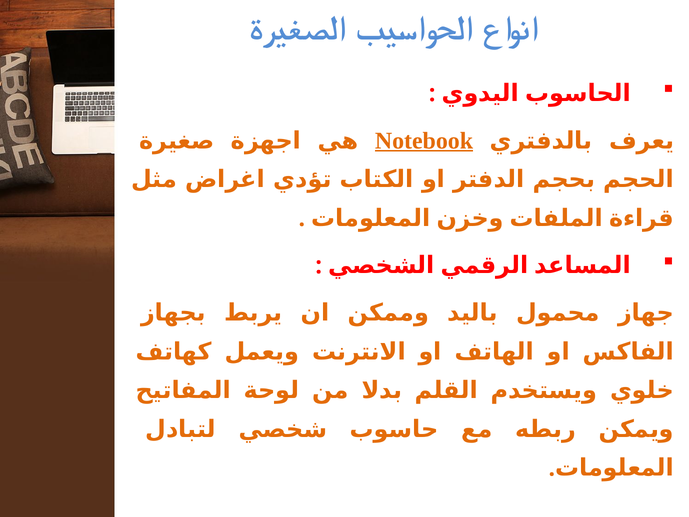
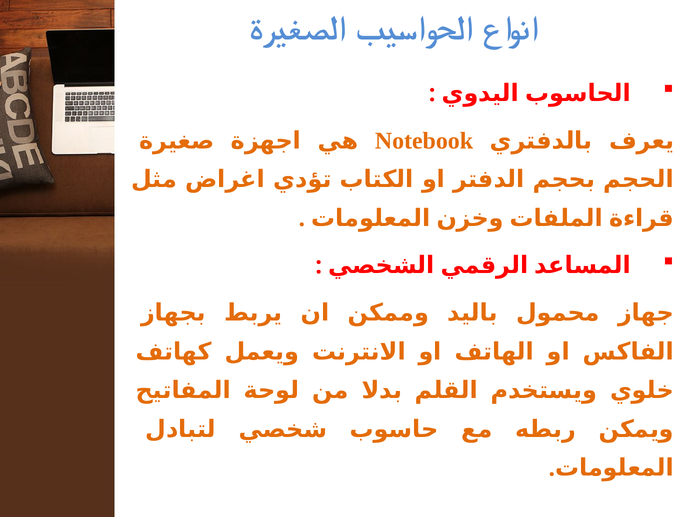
Notebook underline: present -> none
